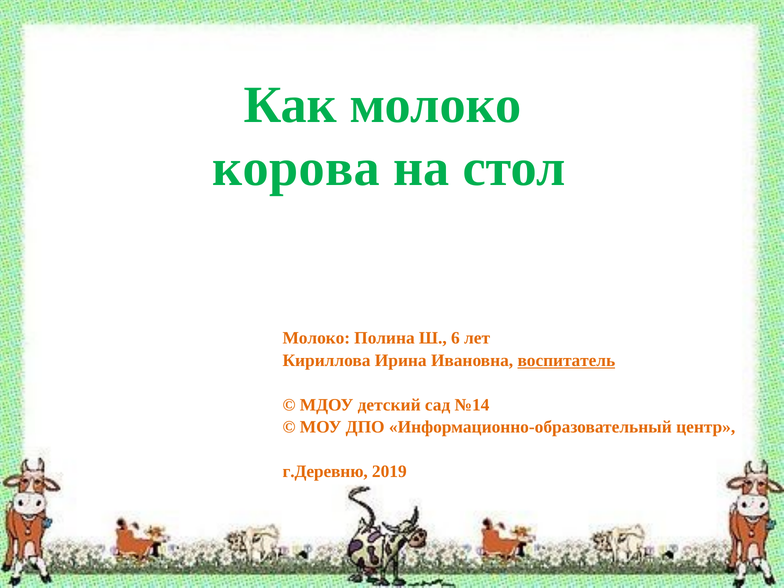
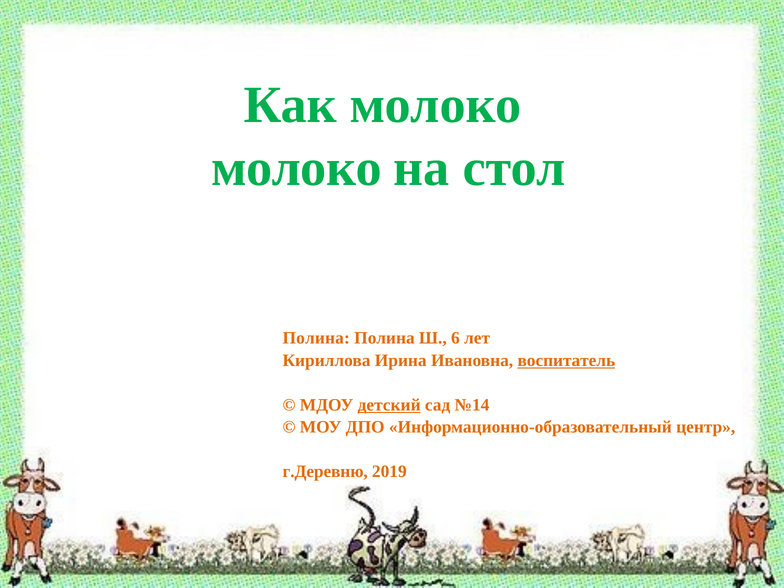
корова at (296, 168): корова -> молоко
Молоко at (316, 338): Молоко -> Полина
детский underline: none -> present
